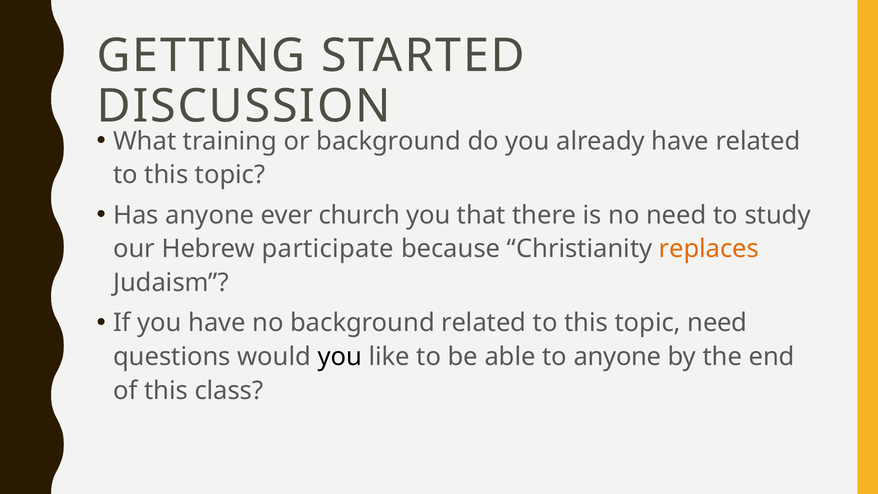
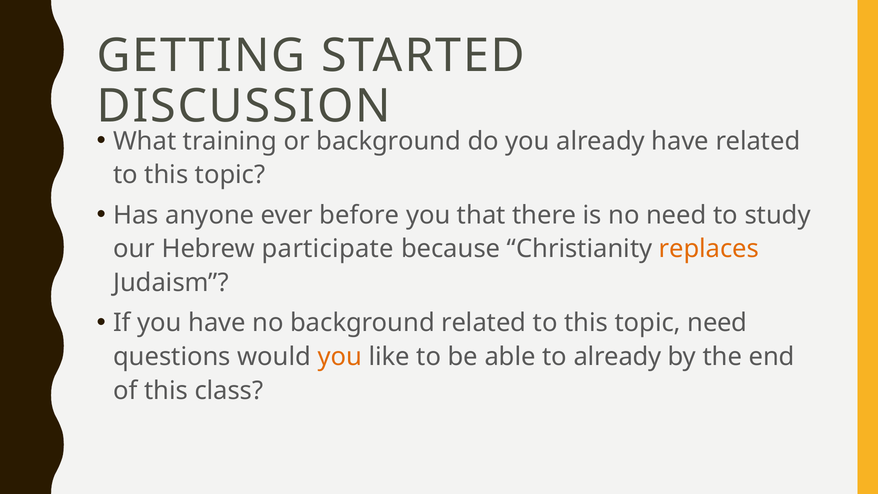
church: church -> before
you at (340, 357) colour: black -> orange
to anyone: anyone -> already
